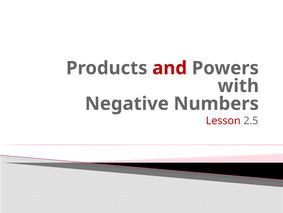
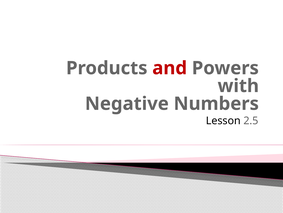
Lesson colour: red -> black
